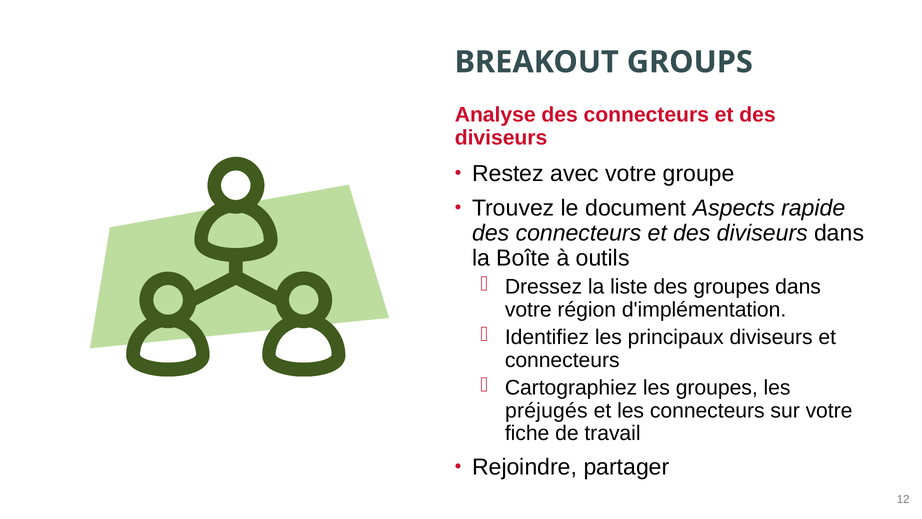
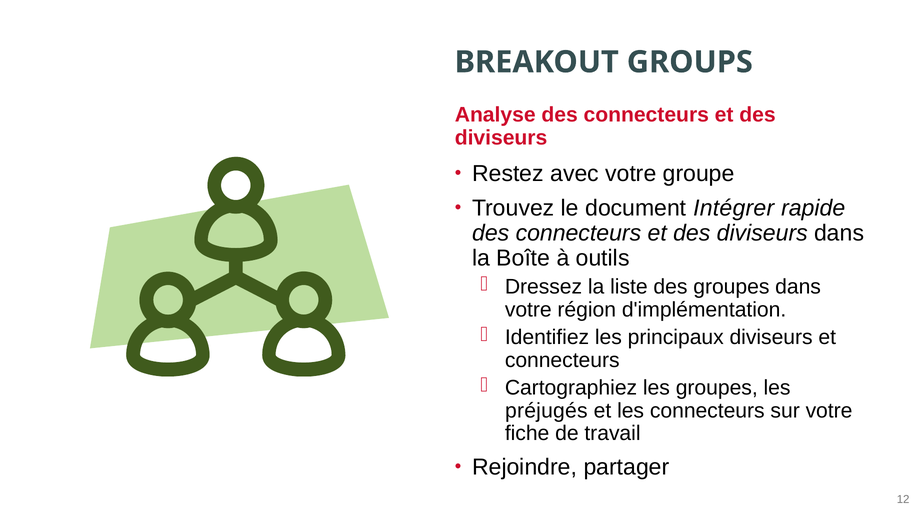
Aspects: Aspects -> Intégrer
